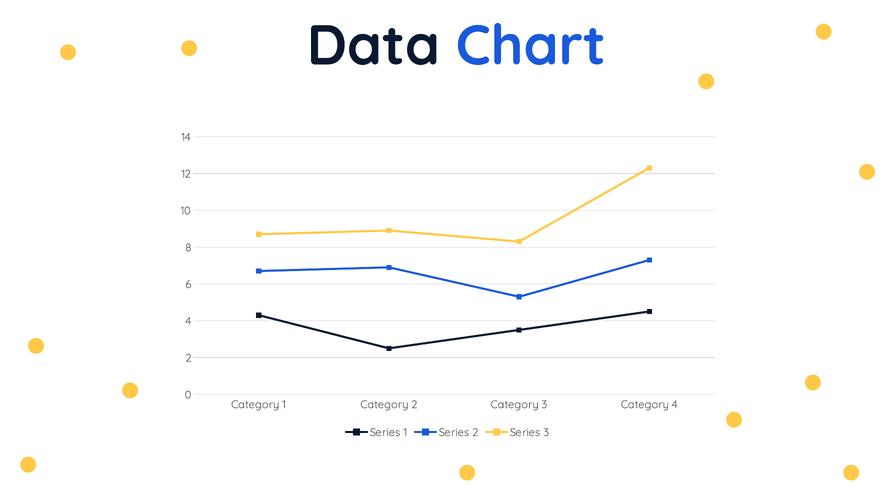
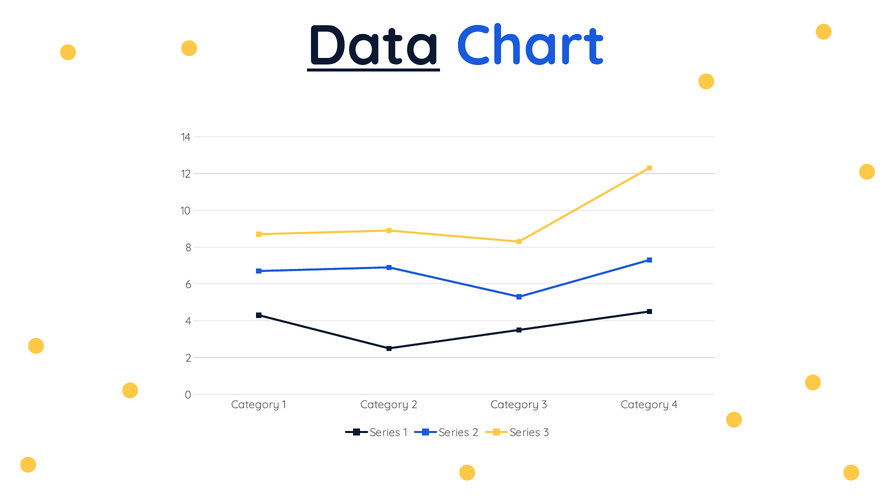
Data underline: none -> present
